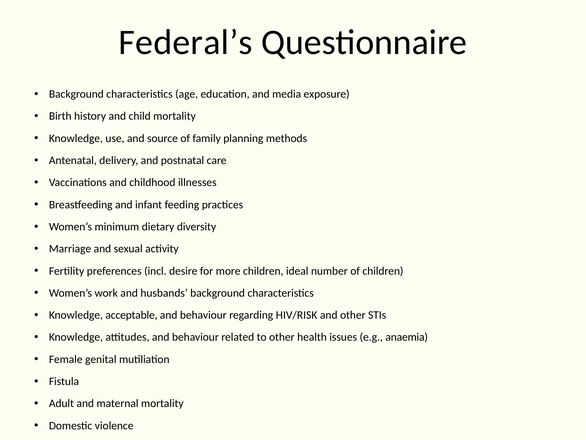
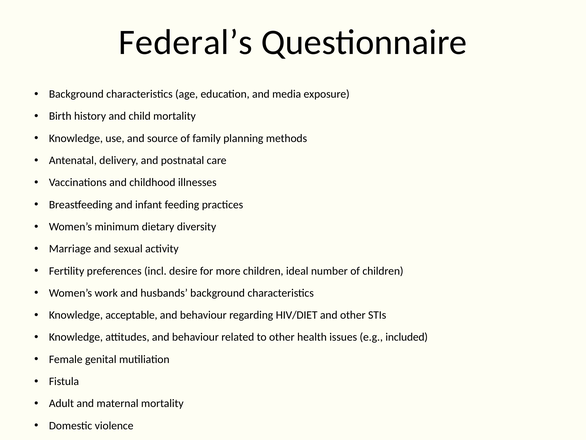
HIV/RISK: HIV/RISK -> HIV/DIET
anaemia: anaemia -> included
